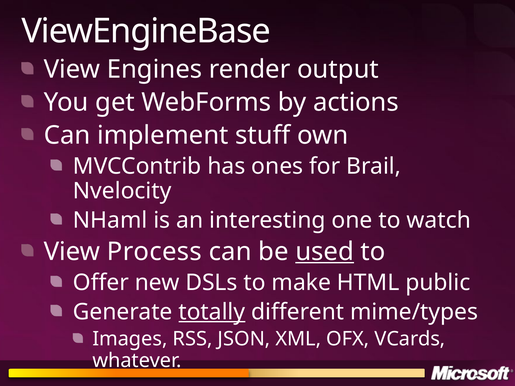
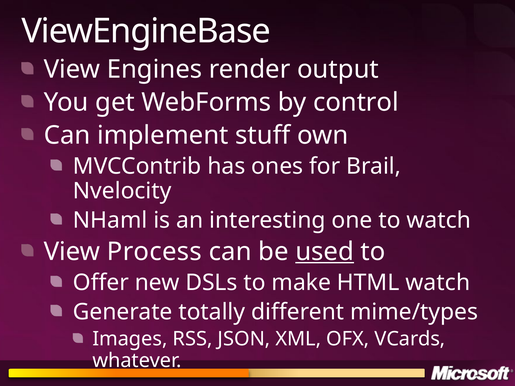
actions: actions -> control
HTML public: public -> watch
totally underline: present -> none
